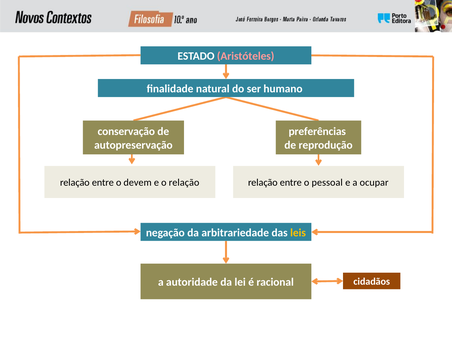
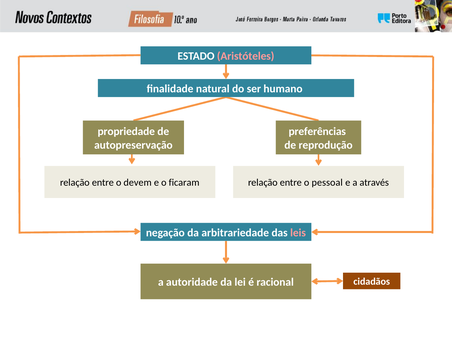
conservação: conservação -> propriedade
o relação: relação -> ficaram
ocupar: ocupar -> através
leis colour: yellow -> pink
